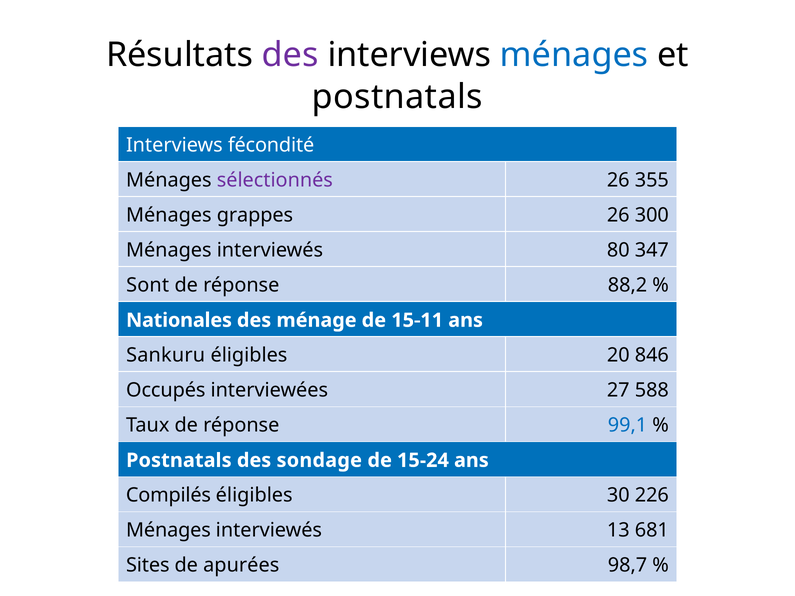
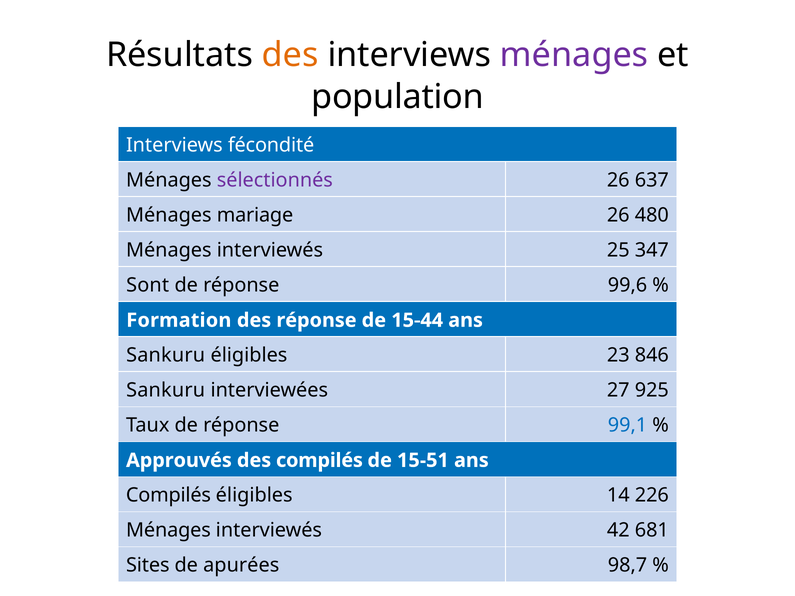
des at (290, 55) colour: purple -> orange
ménages at (574, 55) colour: blue -> purple
postnatals at (397, 97): postnatals -> population
355: 355 -> 637
grappes: grappes -> mariage
300: 300 -> 480
80: 80 -> 25
88,2: 88,2 -> 99,6
Nationales: Nationales -> Formation
des ménage: ménage -> réponse
15-11: 15-11 -> 15-44
20: 20 -> 23
Occupés at (166, 390): Occupés -> Sankuru
588: 588 -> 925
Postnatals at (179, 461): Postnatals -> Approuvés
des sondage: sondage -> compilés
15-24: 15-24 -> 15-51
30: 30 -> 14
13: 13 -> 42
